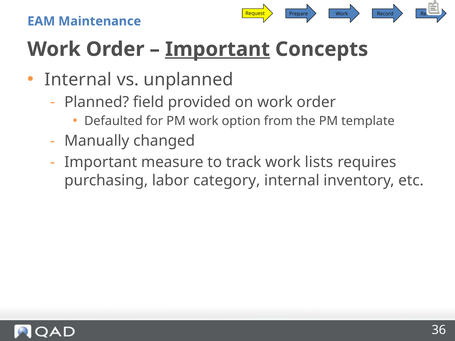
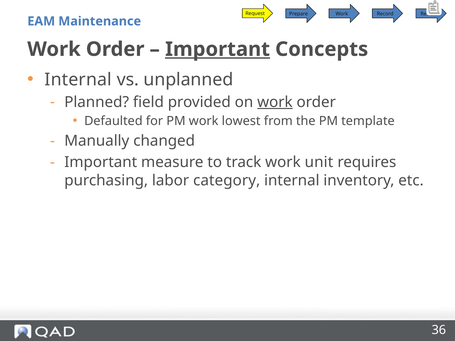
work at (275, 102) underline: none -> present
option: option -> lowest
lists: lists -> unit
